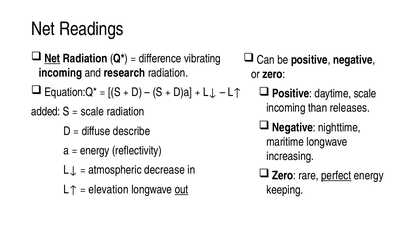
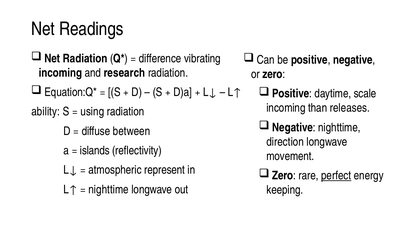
Net at (52, 58) underline: present -> none
added: added -> ability
scale at (92, 111): scale -> using
describe: describe -> between
maritime: maritime -> direction
energy at (95, 150): energy -> islands
increasing: increasing -> movement
decrease: decrease -> represent
elevation at (109, 189): elevation -> nighttime
out underline: present -> none
